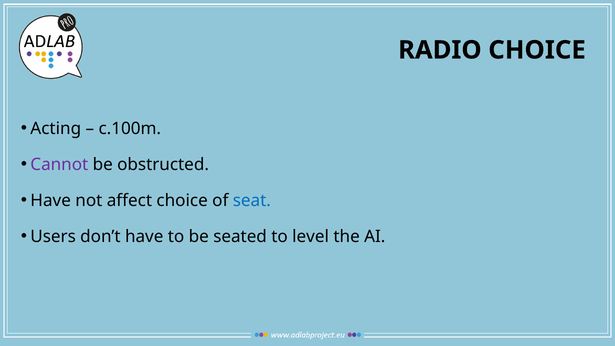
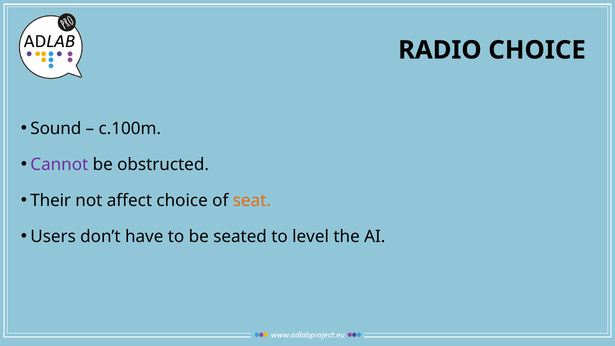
Acting: Acting -> Sound
Have at (51, 200): Have -> Their
seat colour: blue -> orange
